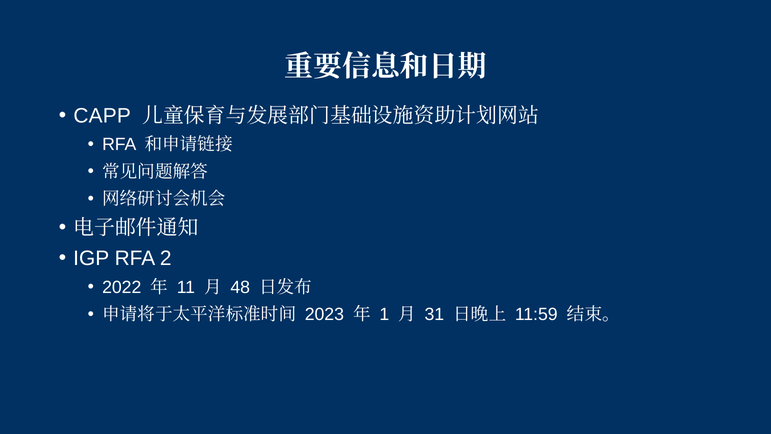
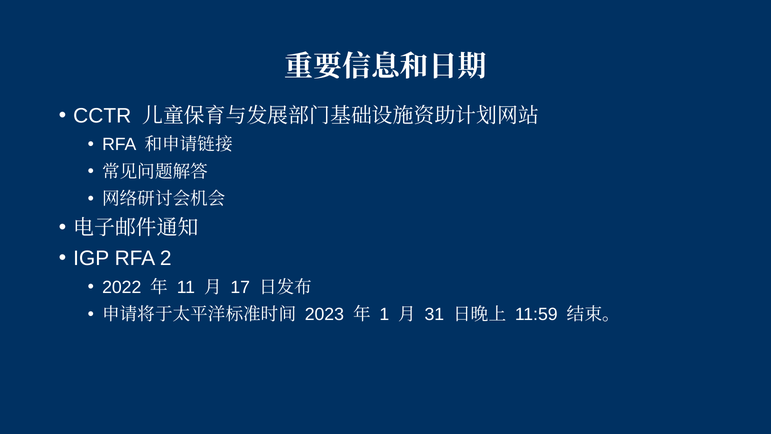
CAPP: CAPP -> CCTR
48: 48 -> 17
